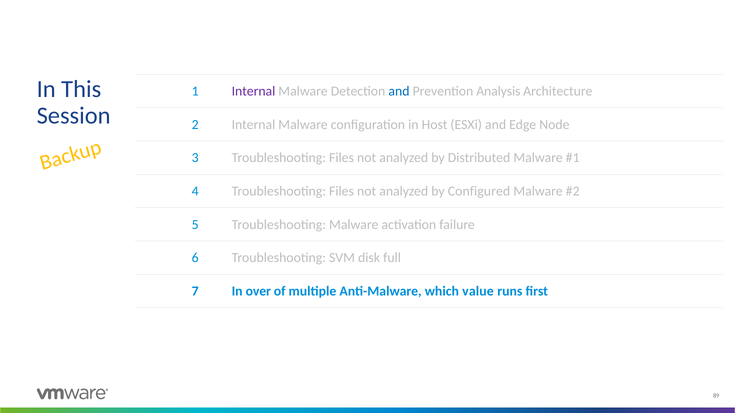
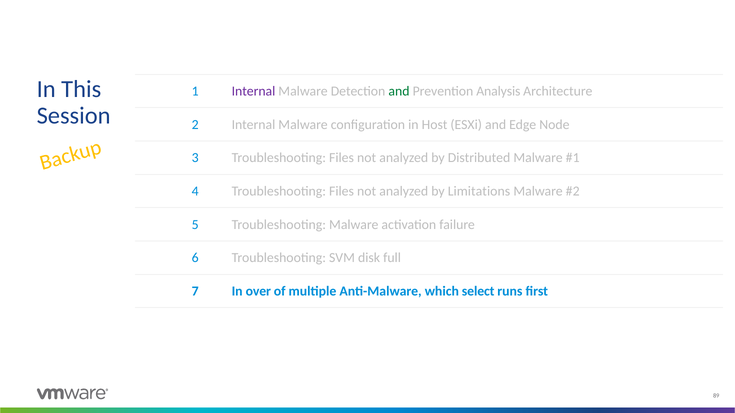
and at (399, 91) colour: blue -> green
Configured: Configured -> Limitations
value: value -> select
